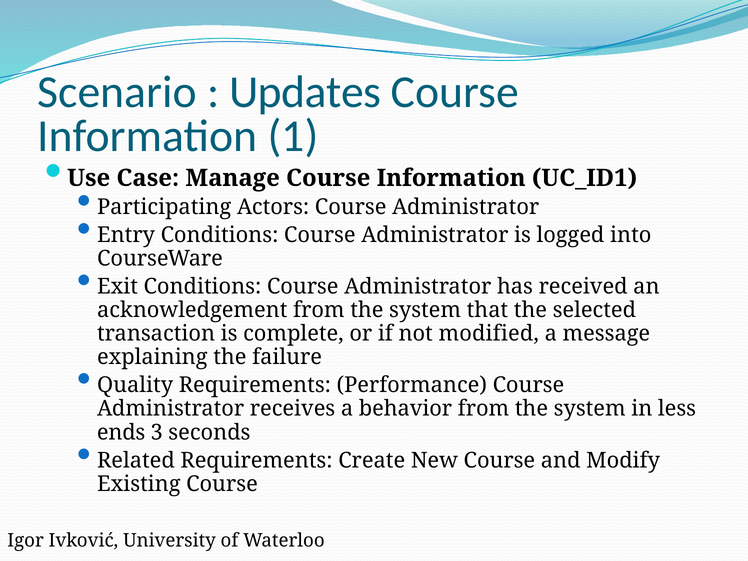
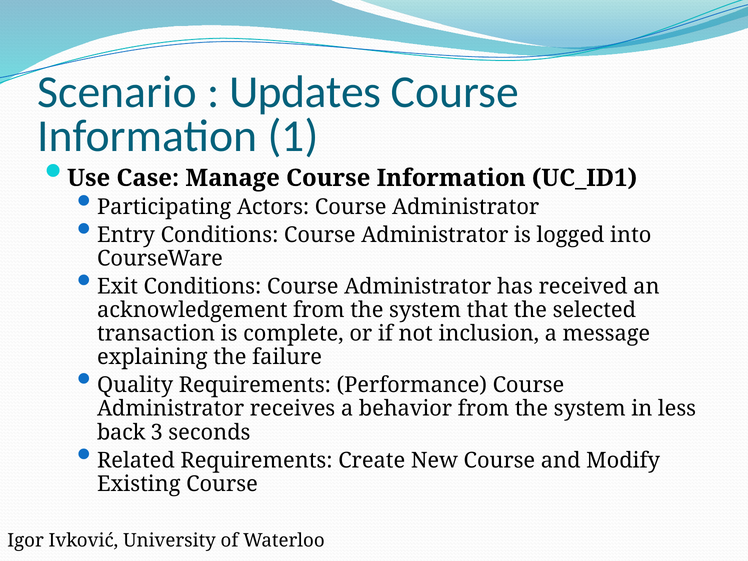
modified: modified -> inclusion
ends: ends -> back
